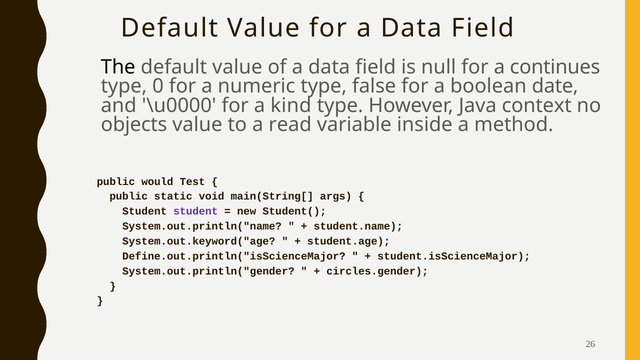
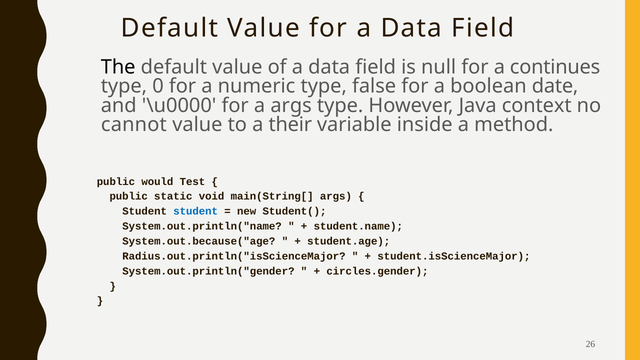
a kind: kind -> args
objects: objects -> cannot
read: read -> their
student at (196, 211) colour: purple -> blue
System.out.keyword("age: System.out.keyword("age -> System.out.because("age
Define.out.println("isScienceMajor: Define.out.println("isScienceMajor -> Radius.out.println("isScienceMajor
